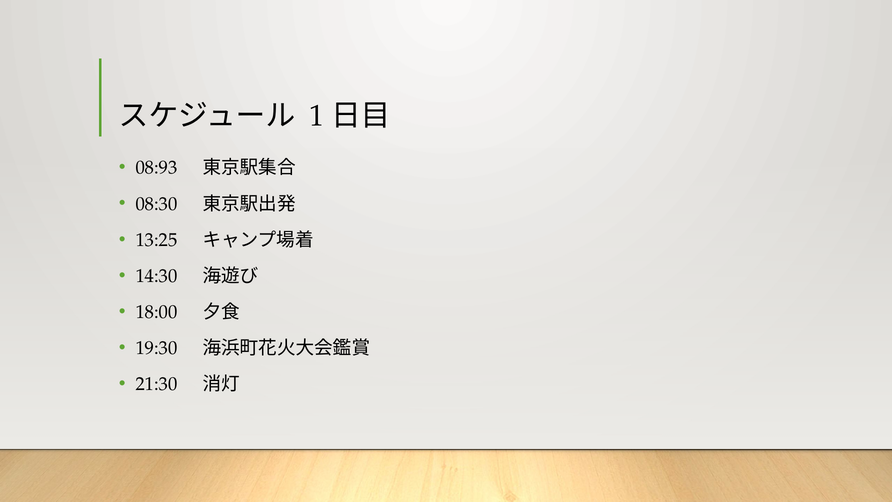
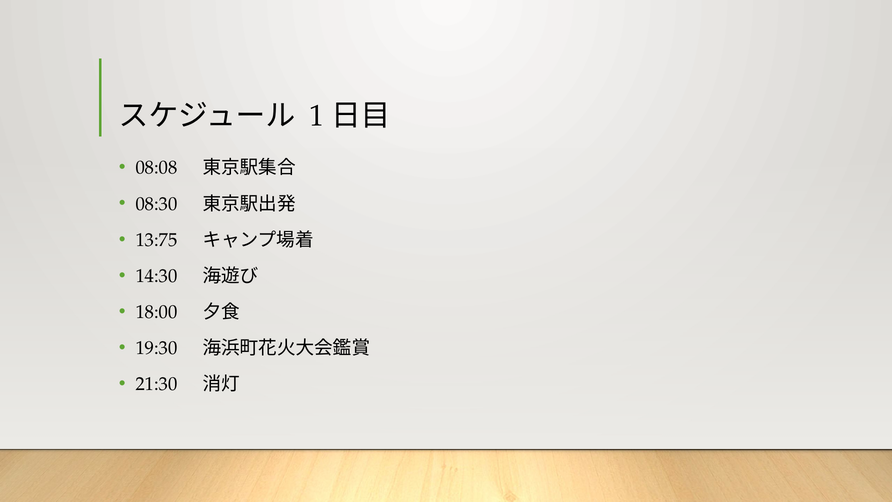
08:93: 08:93 -> 08:08
13:25: 13:25 -> 13:75
